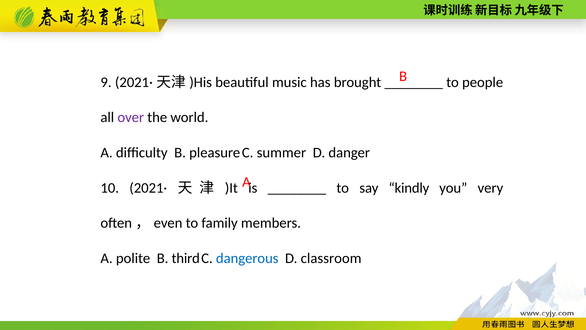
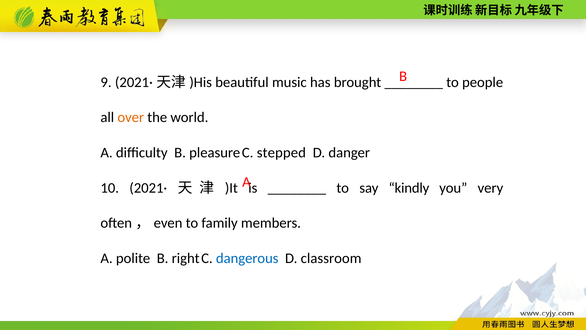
over colour: purple -> orange
summer: summer -> stepped
third: third -> right
